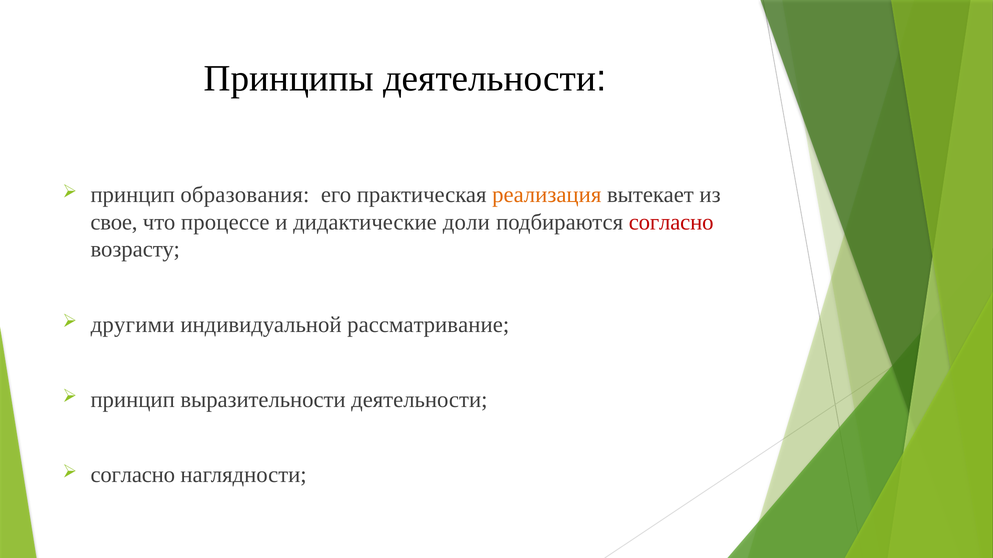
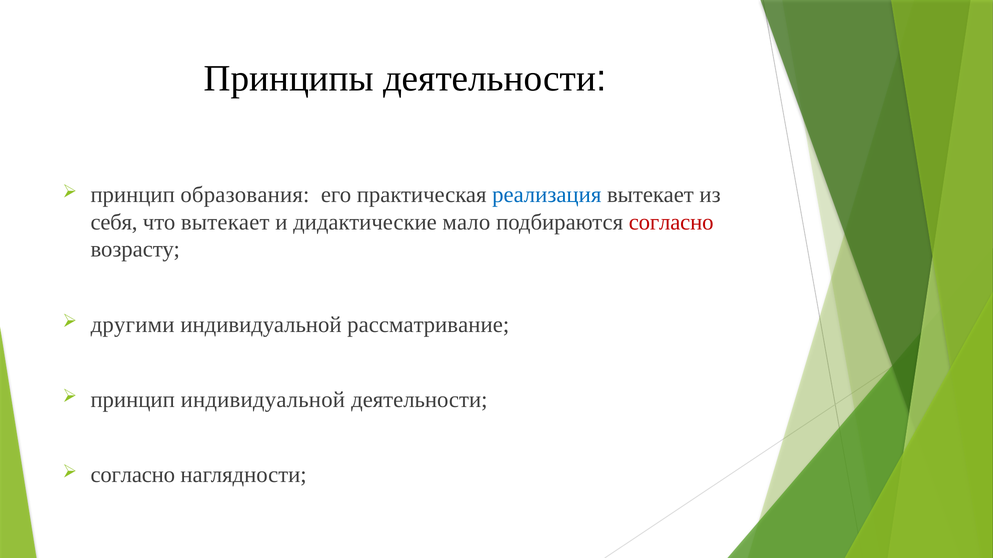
реализация colour: orange -> blue
свое: свое -> себя
что процессе: процессе -> вытекает
доли: доли -> мало
принцип выразительности: выразительности -> индивидуальной
